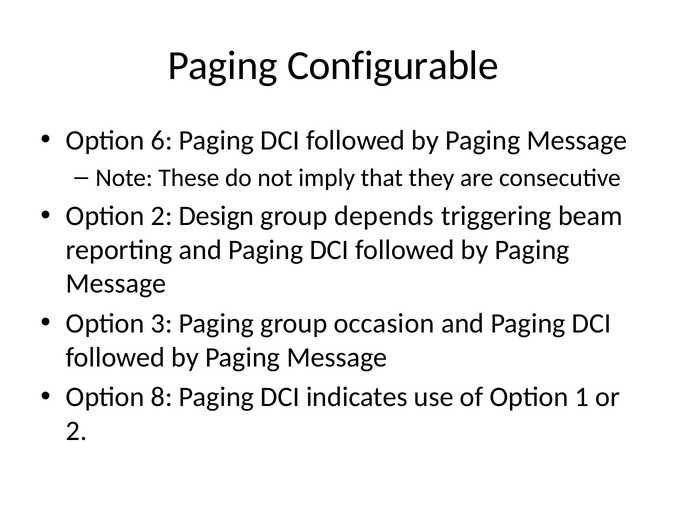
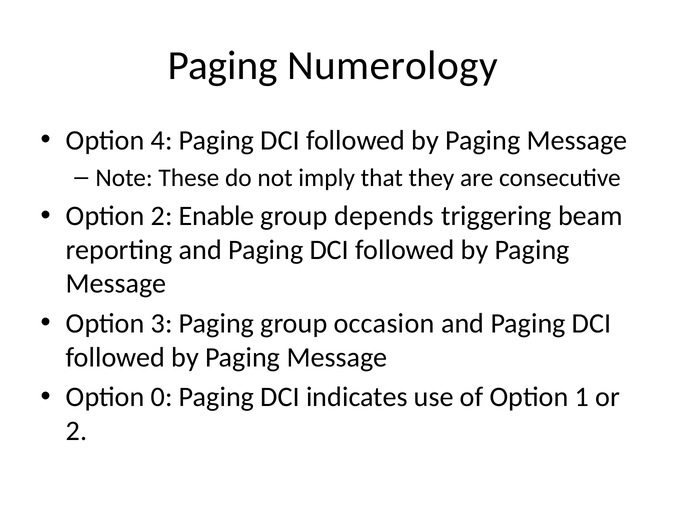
Configurable: Configurable -> Numerology
6: 6 -> 4
Design: Design -> Enable
8: 8 -> 0
